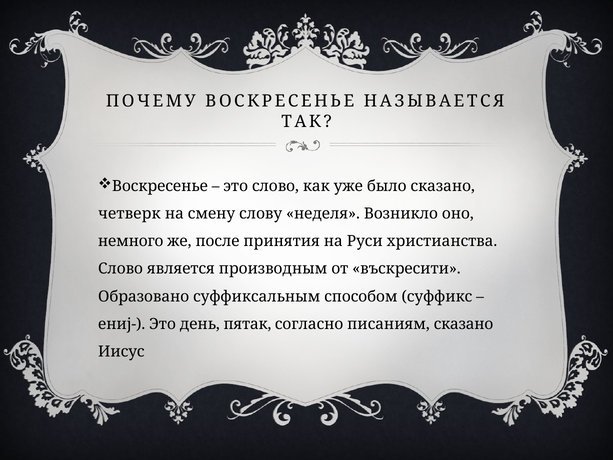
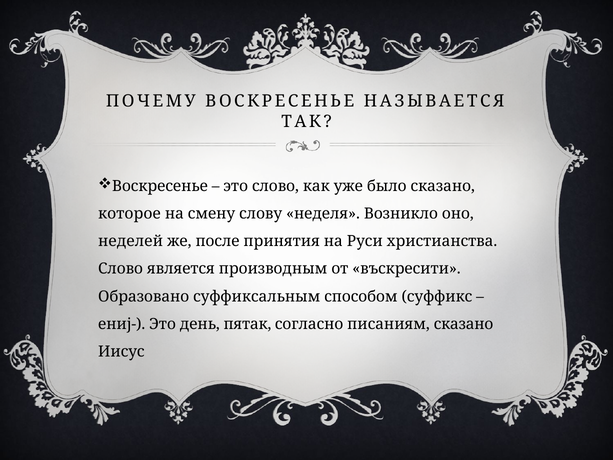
четверк: четверк -> которое
немного: немного -> неделей
